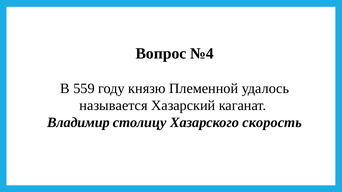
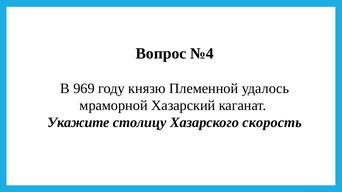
559: 559 -> 969
называется: называется -> мраморной
Владимир: Владимир -> Укажите
